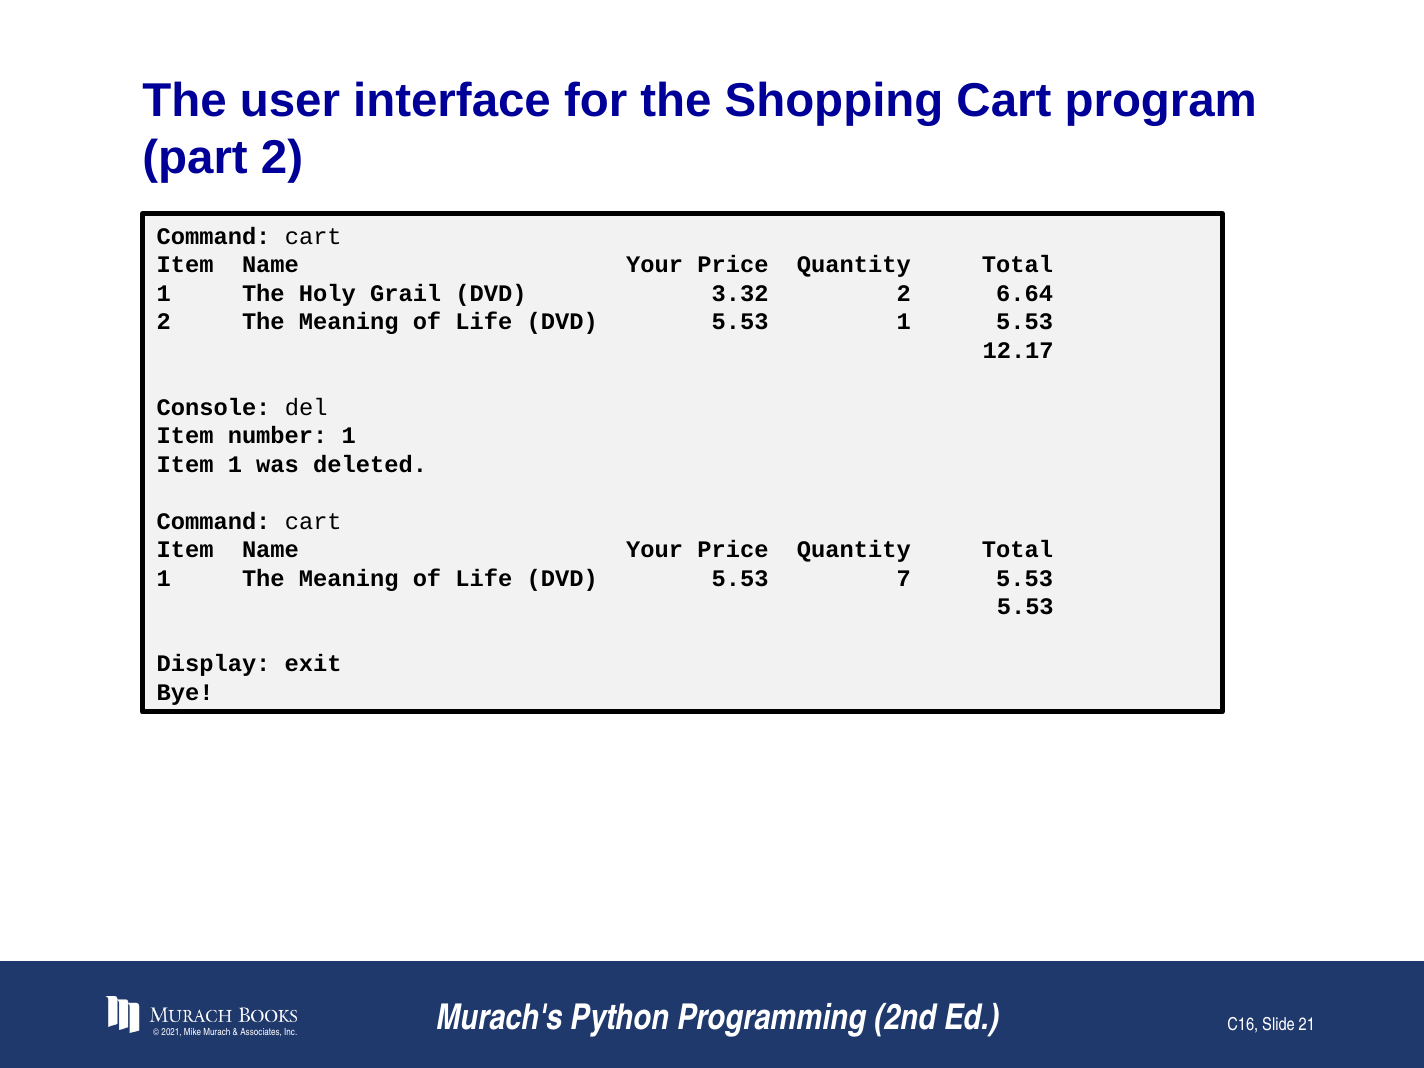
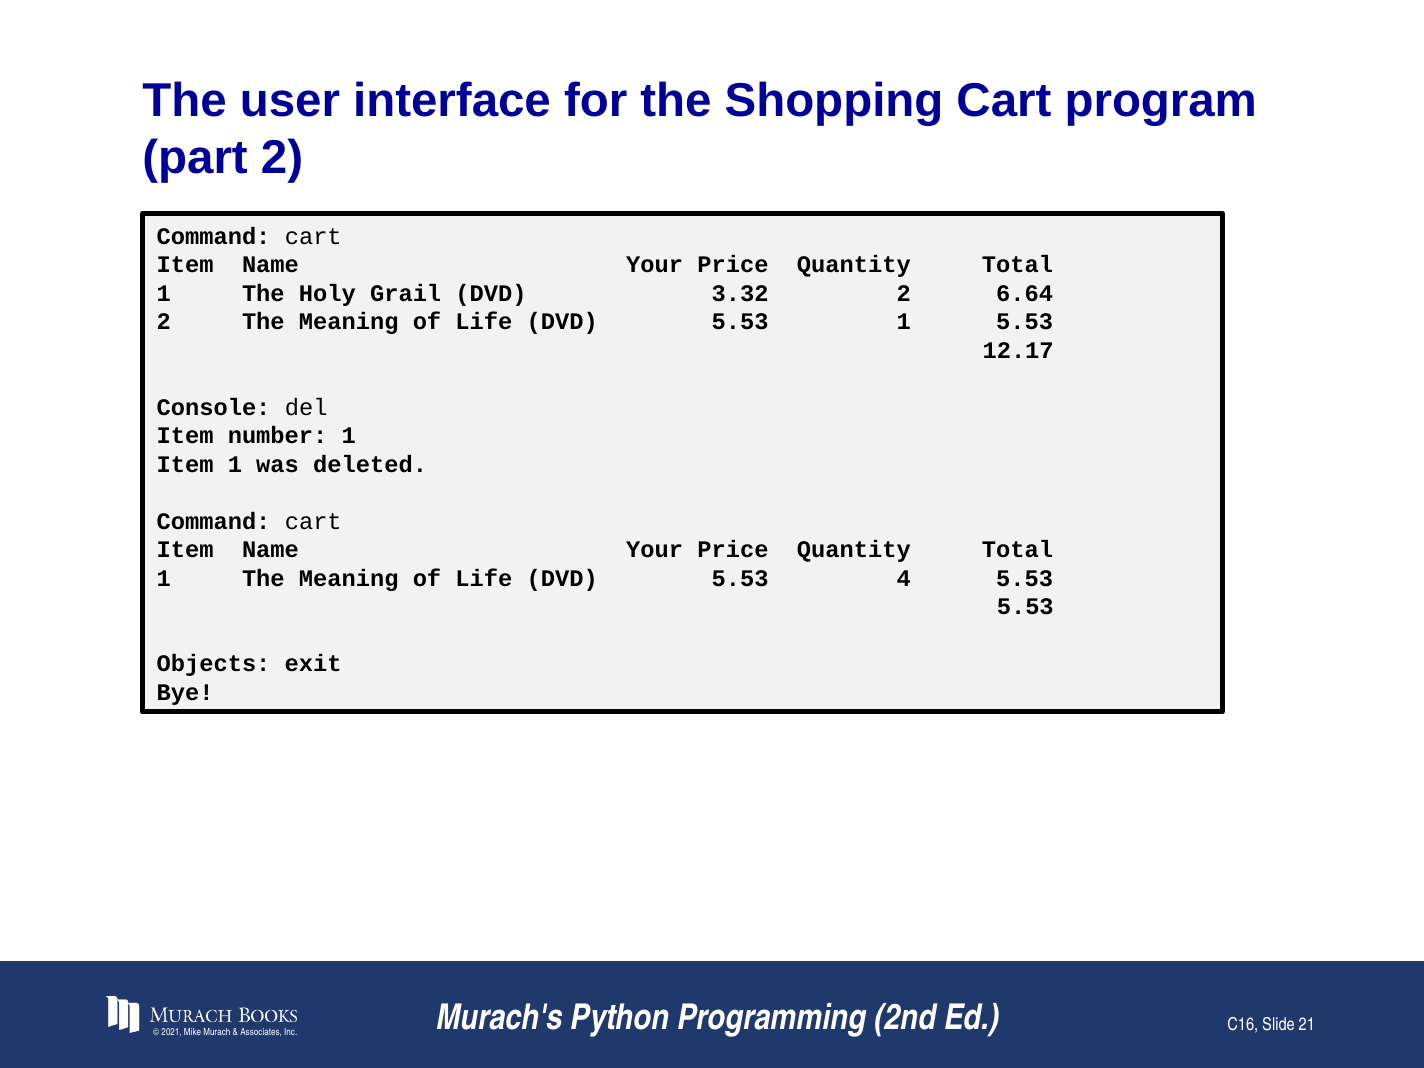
7: 7 -> 4
Display: Display -> Objects
